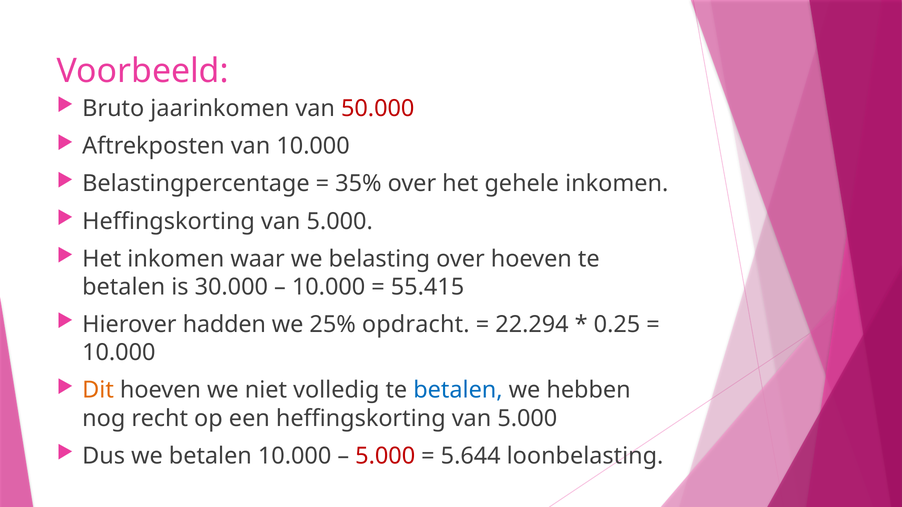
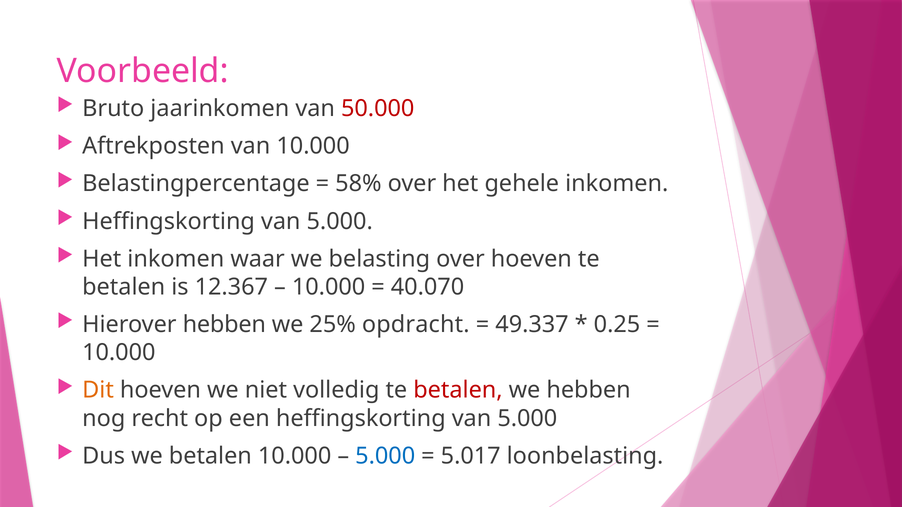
35%: 35% -> 58%
30.000: 30.000 -> 12.367
55.415: 55.415 -> 40.070
Hierover hadden: hadden -> hebben
22.294: 22.294 -> 49.337
betalen at (458, 391) colour: blue -> red
5.000 at (385, 456) colour: red -> blue
5.644: 5.644 -> 5.017
